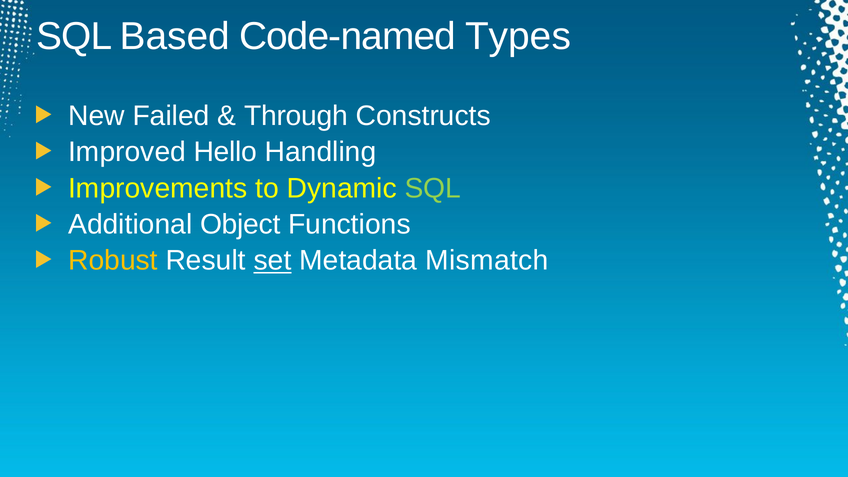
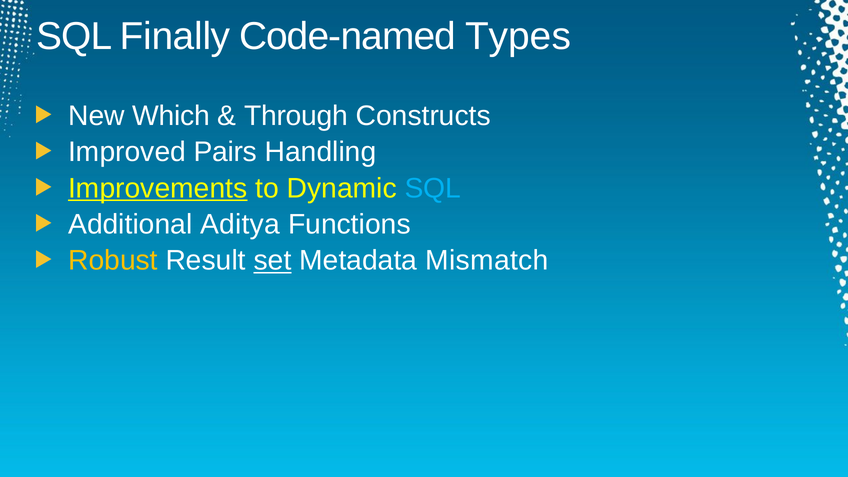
Based: Based -> Finally
Failed: Failed -> Which
Hello: Hello -> Pairs
Improvements underline: none -> present
SQL at (433, 188) colour: light green -> light blue
Object: Object -> Aditya
